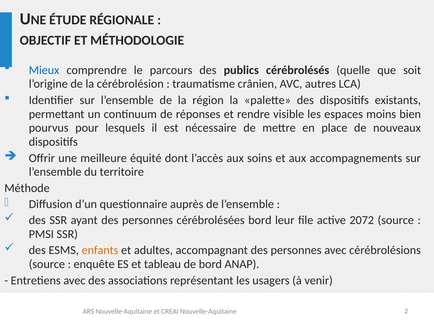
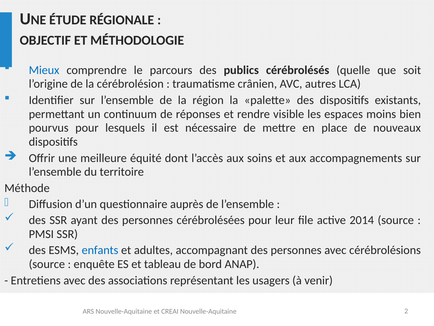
cérébrolésées bord: bord -> pour
2072: 2072 -> 2014
enfants colour: orange -> blue
